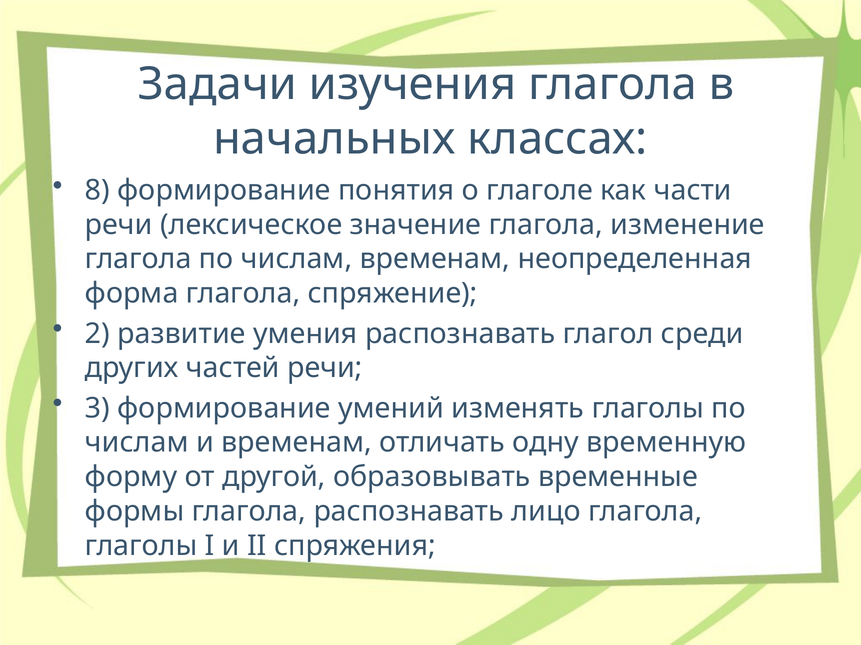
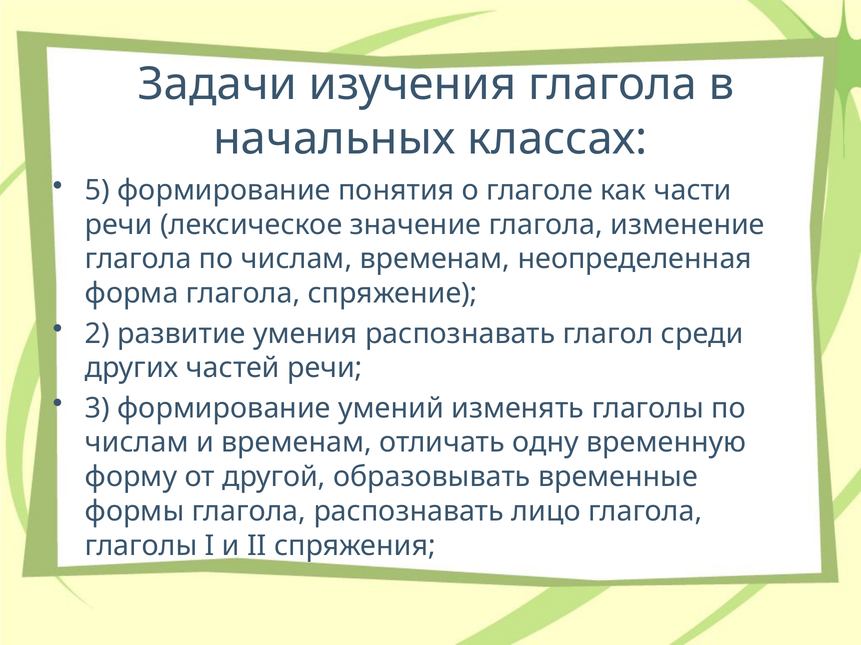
8: 8 -> 5
